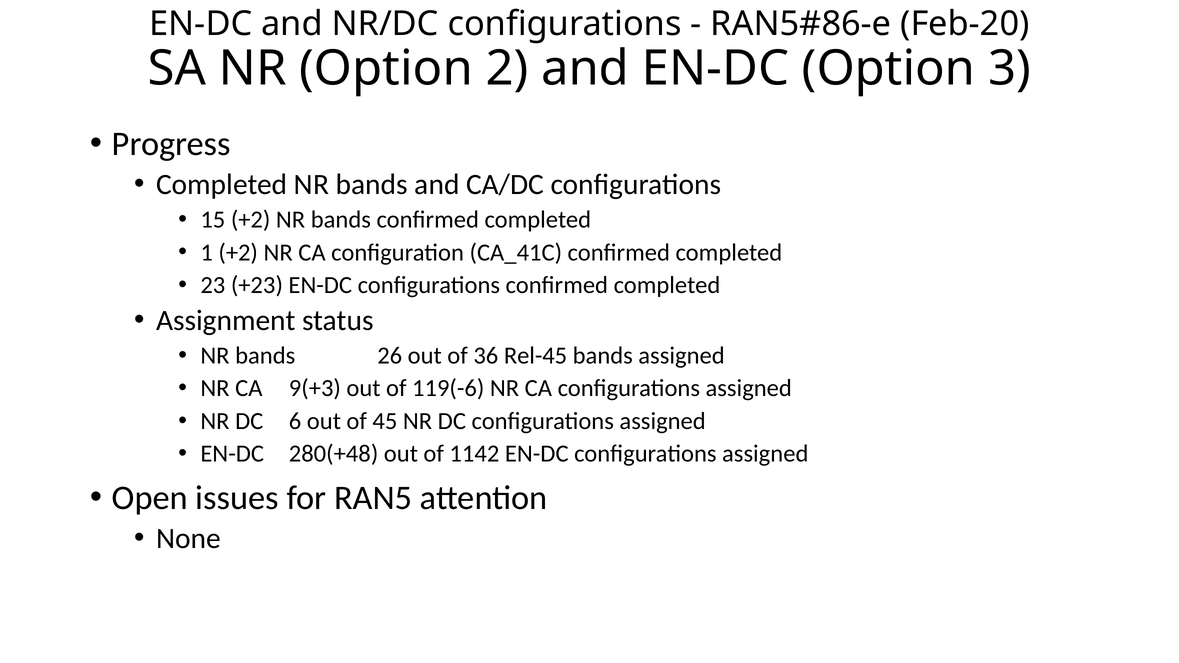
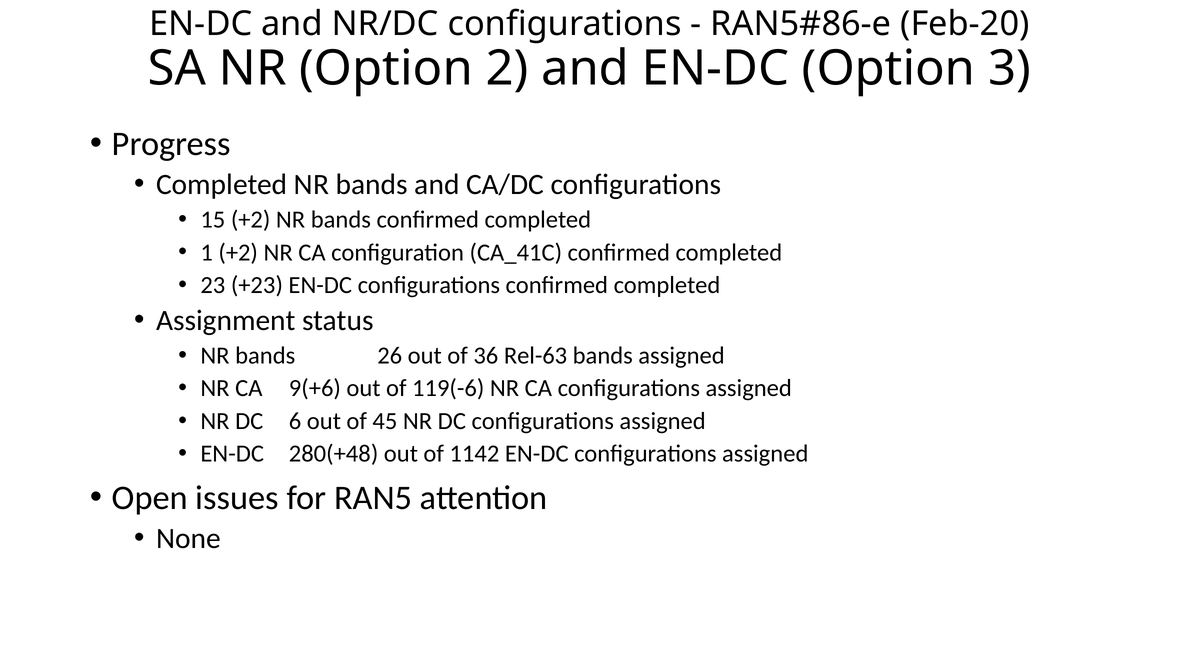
Rel-45: Rel-45 -> Rel-63
9(+3: 9(+3 -> 9(+6
